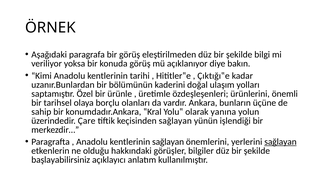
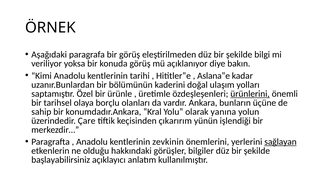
Çıktığı‟e: Çıktığı‟e -> Aslana‟e
ürünlerini underline: none -> present
keçisinden sağlayan: sağlayan -> çıkarırım
kentlerinin sağlayan: sağlayan -> zevkinin
